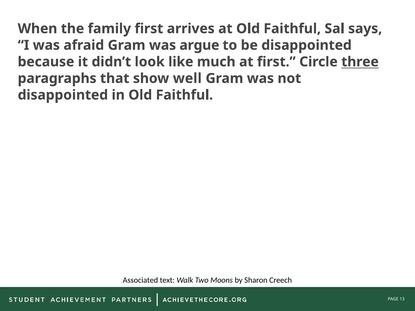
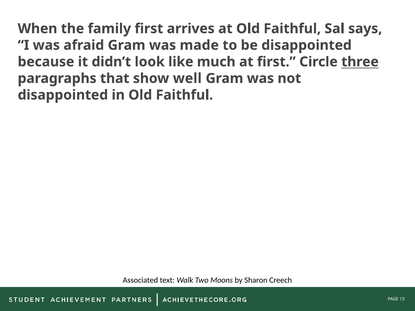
argue: argue -> made
